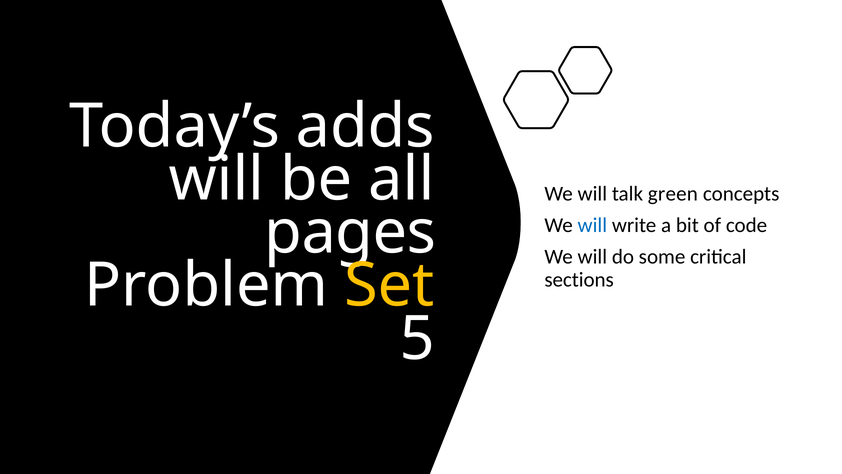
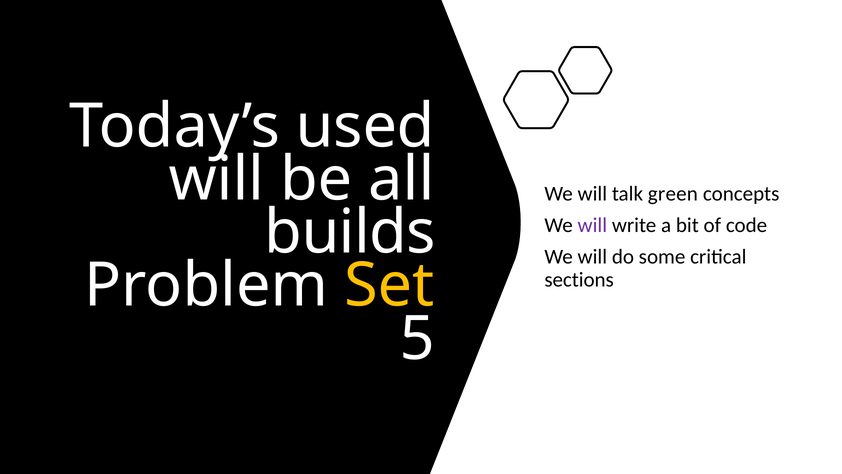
adds: adds -> used
pages: pages -> builds
will at (592, 225) colour: blue -> purple
